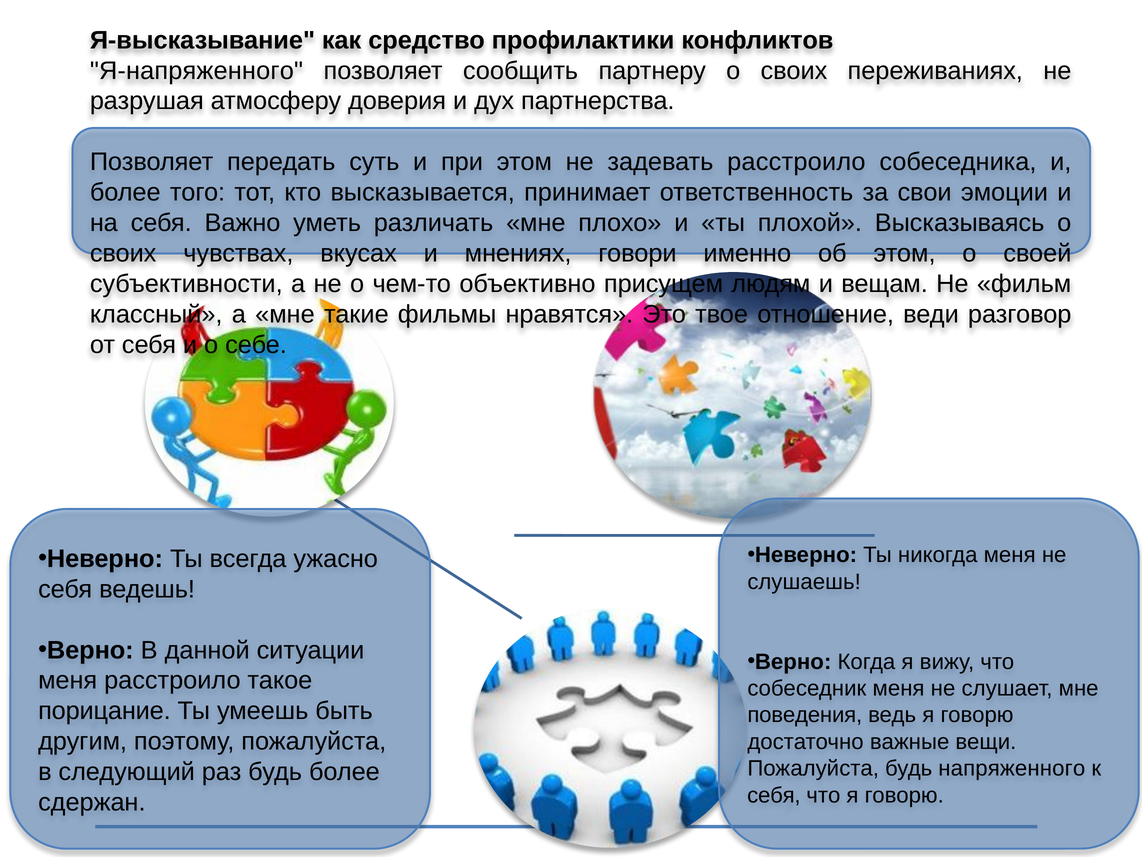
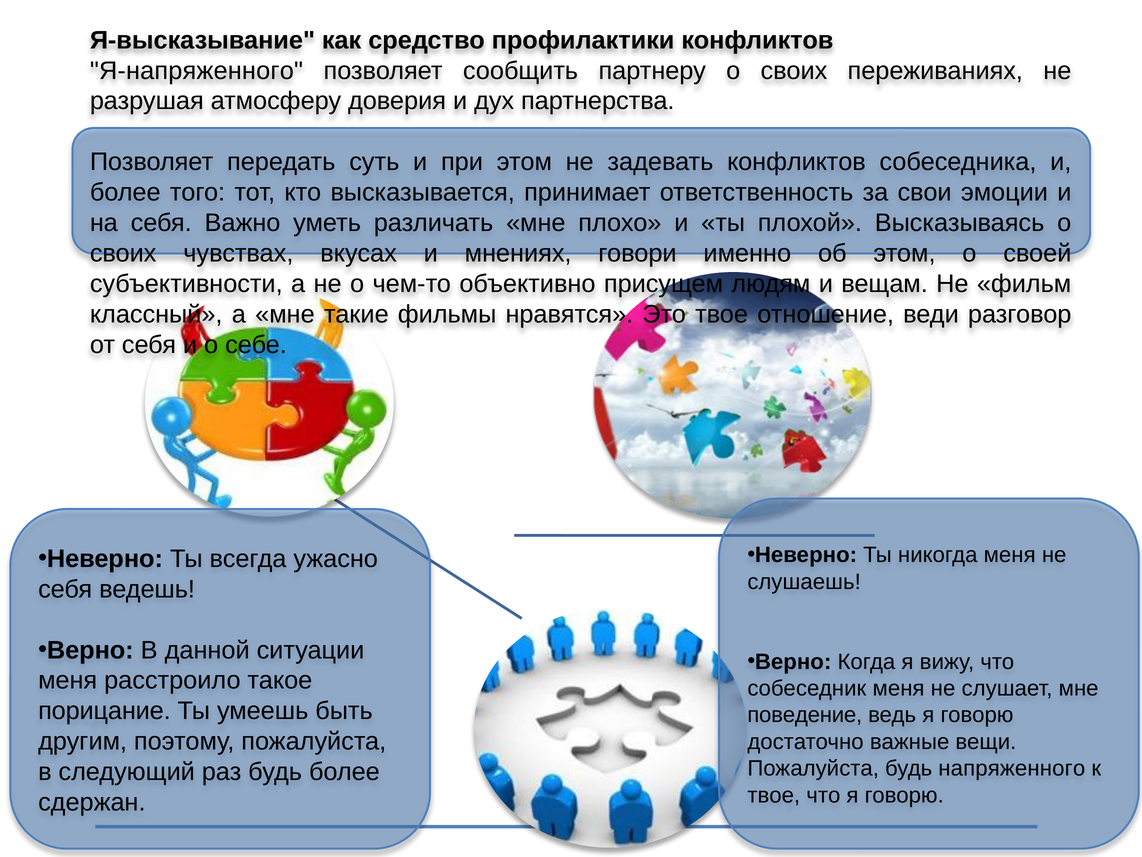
задевать расстроило: расстроило -> конфликтов
поведения: поведения -> поведение
себя at (774, 795): себя -> твое
